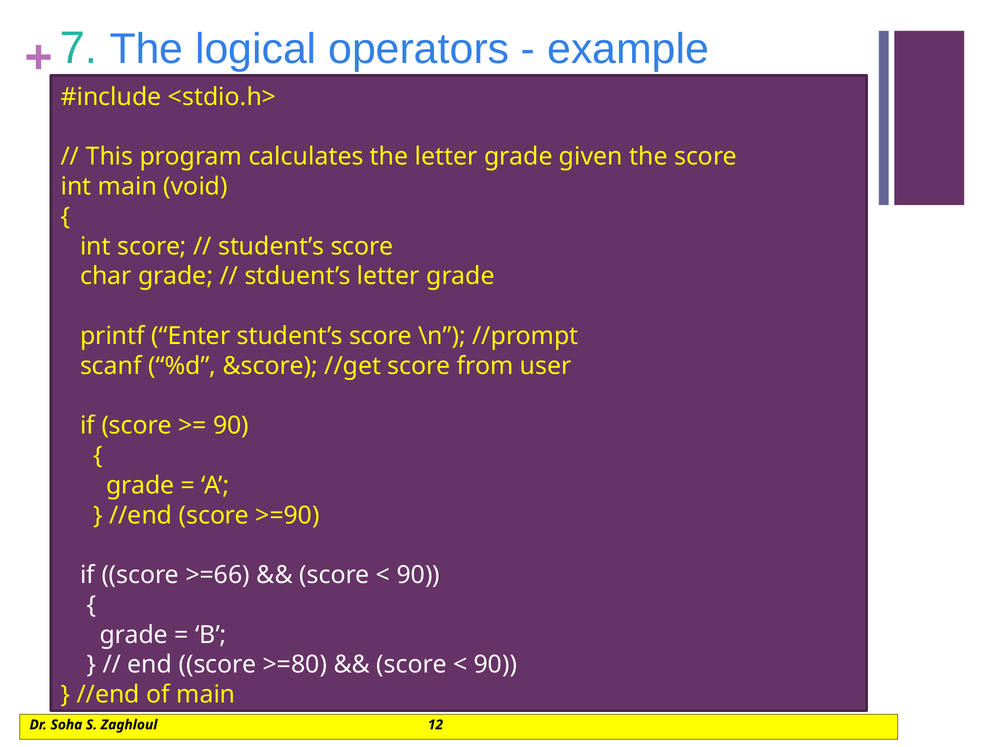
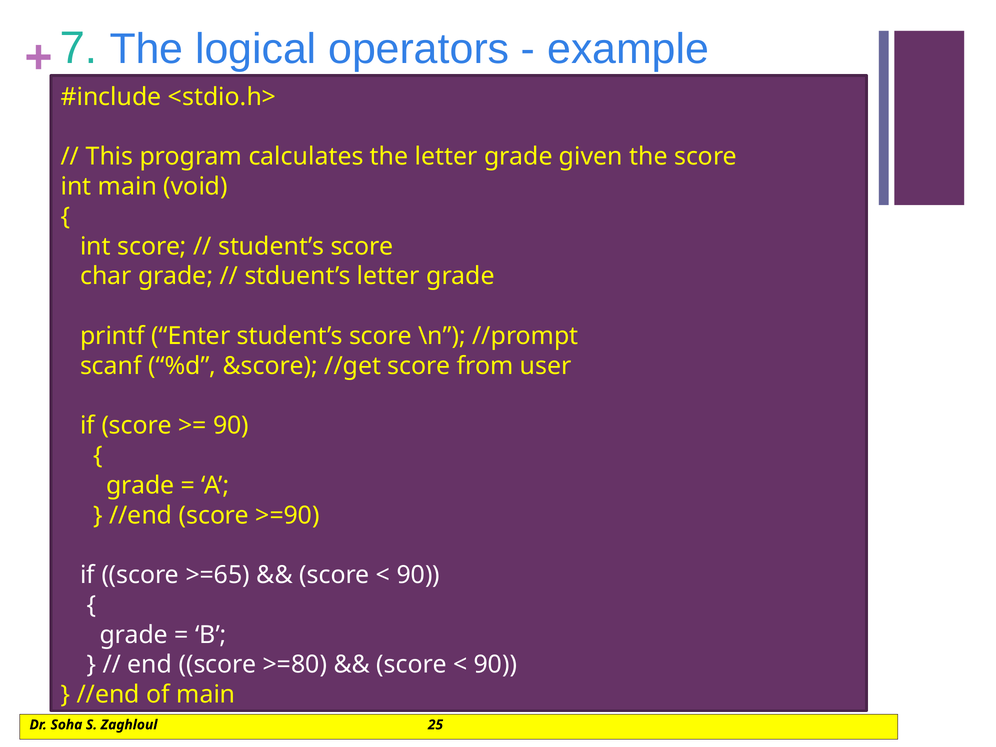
>=66: >=66 -> >=65
12: 12 -> 25
